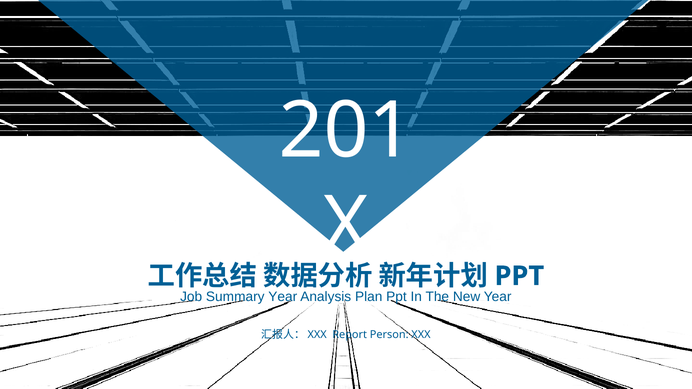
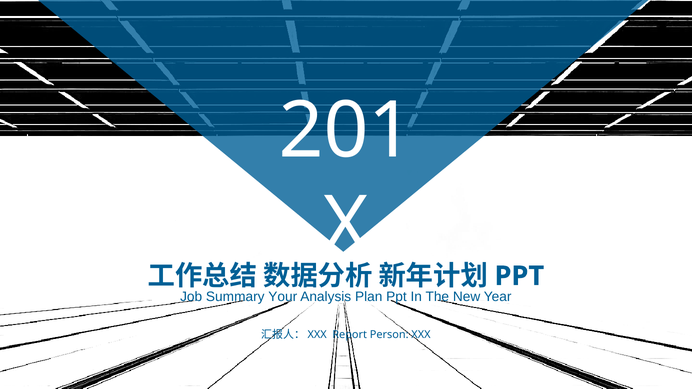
Summary Year: Year -> Your
